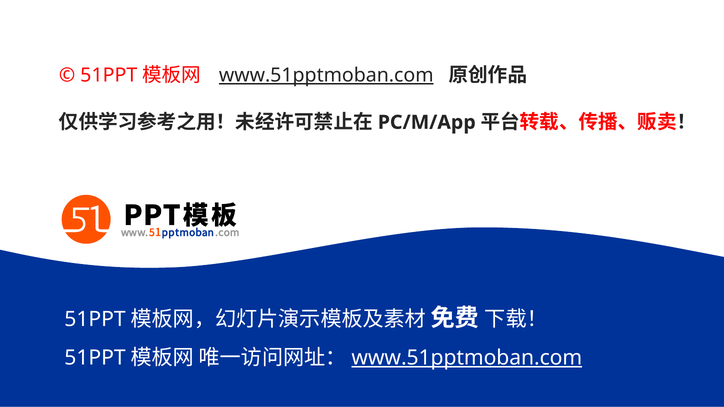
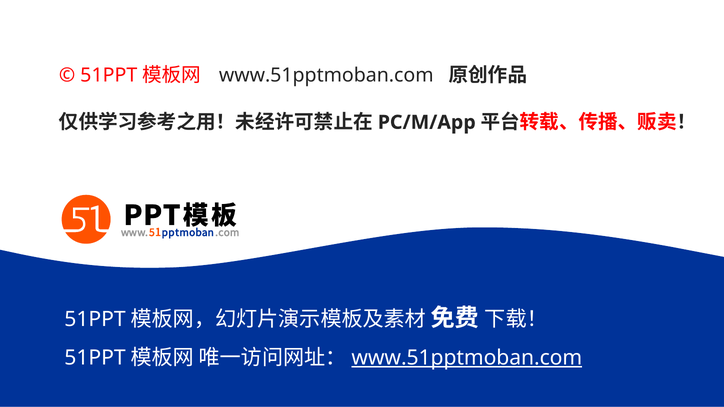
www.51pptmoban.com at (326, 75) underline: present -> none
